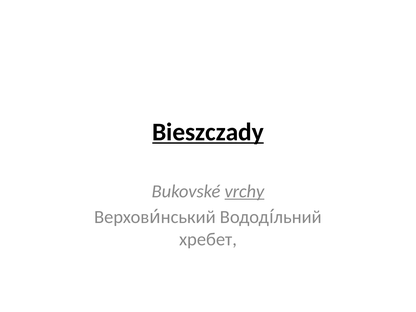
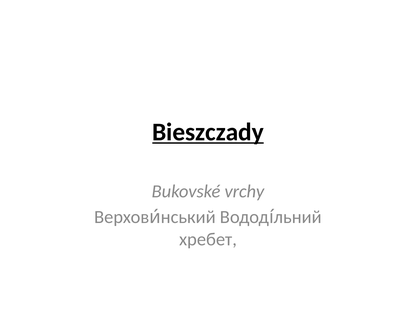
vrchy underline: present -> none
